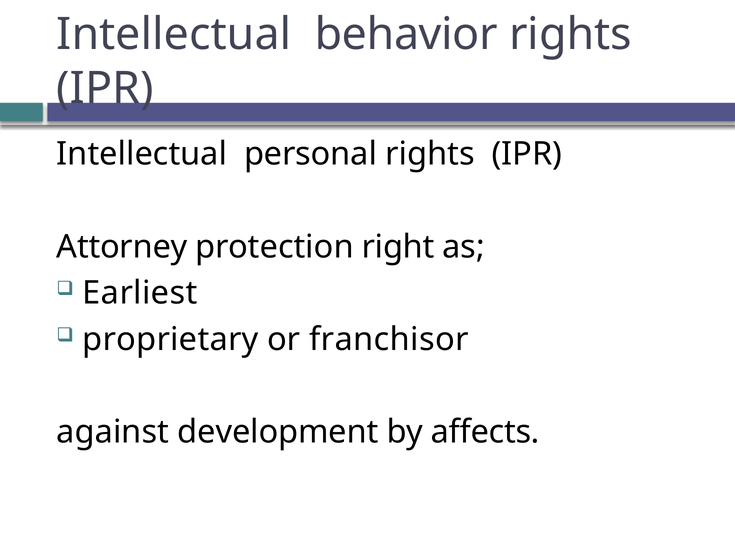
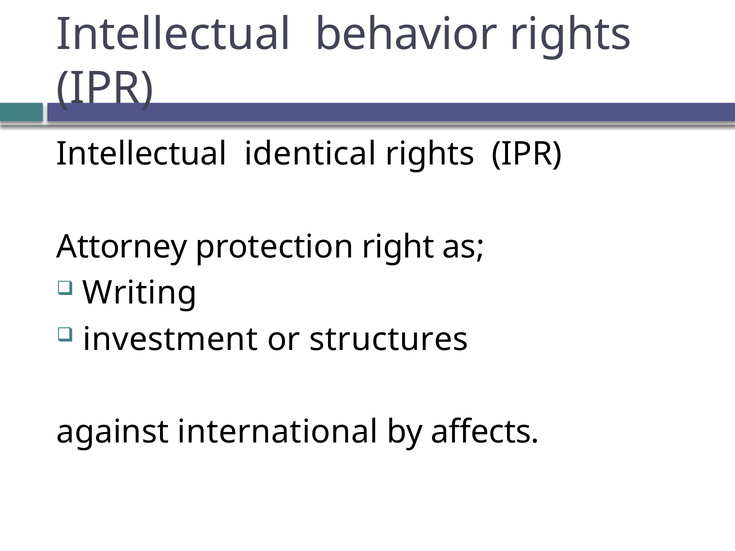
personal: personal -> identical
Earliest: Earliest -> Writing
proprietary: proprietary -> investment
franchisor: franchisor -> structures
development: development -> international
